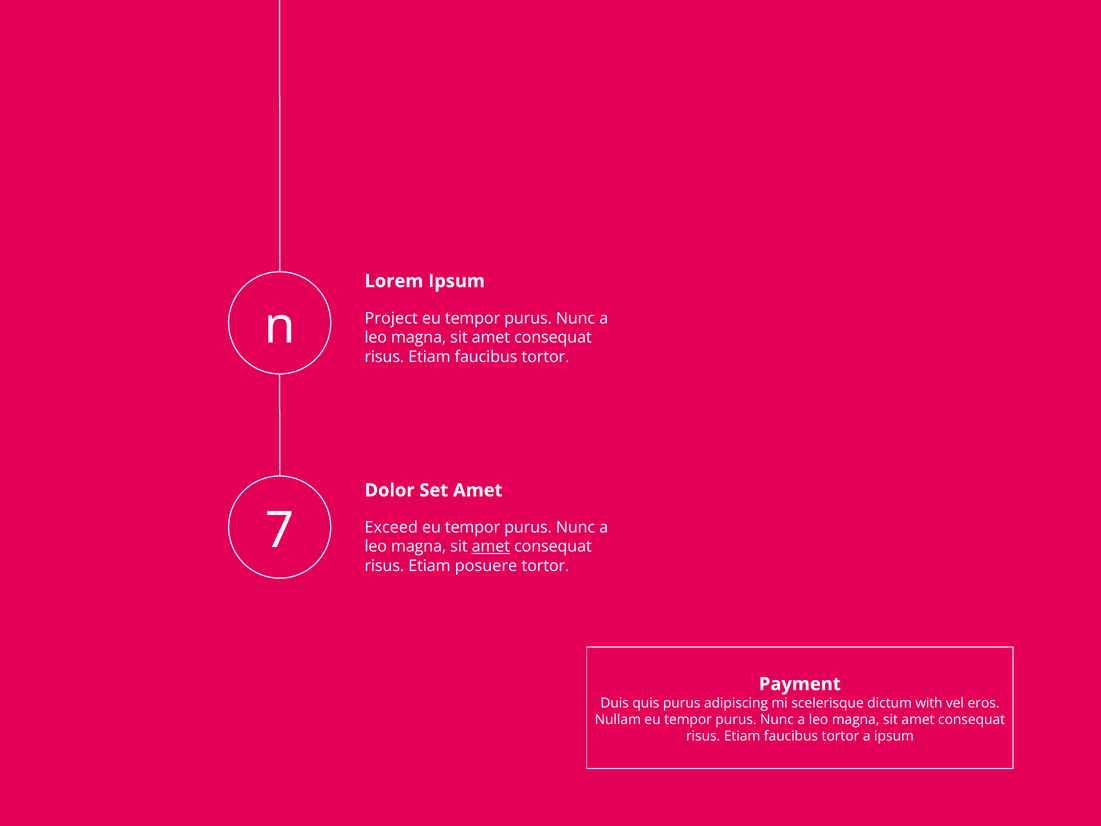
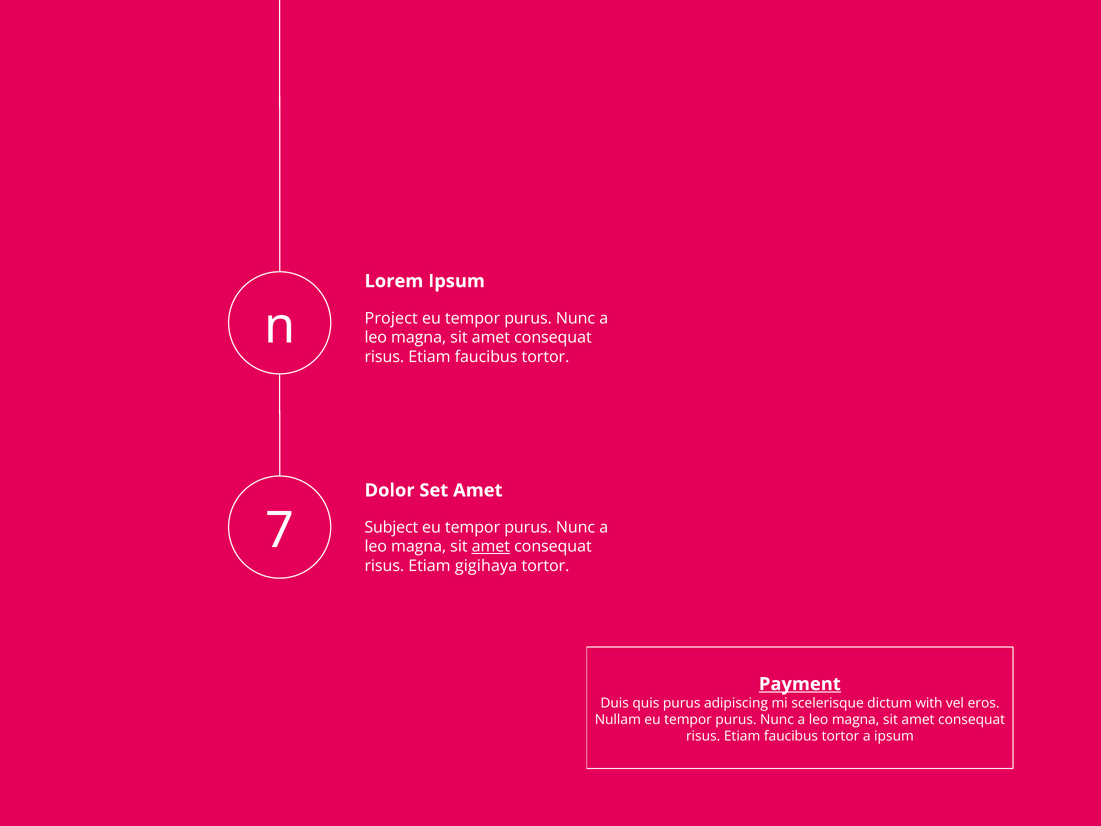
Exceed: Exceed -> Subject
posuere: posuere -> gigihaya
Payment underline: none -> present
